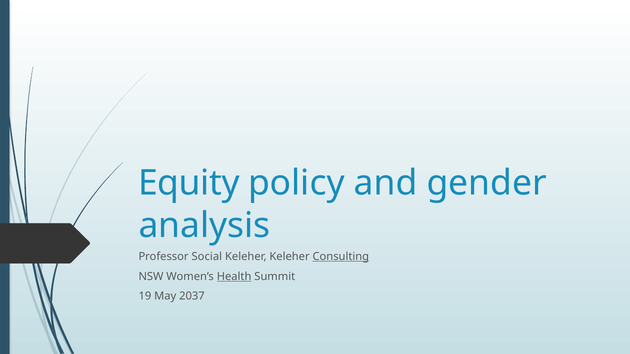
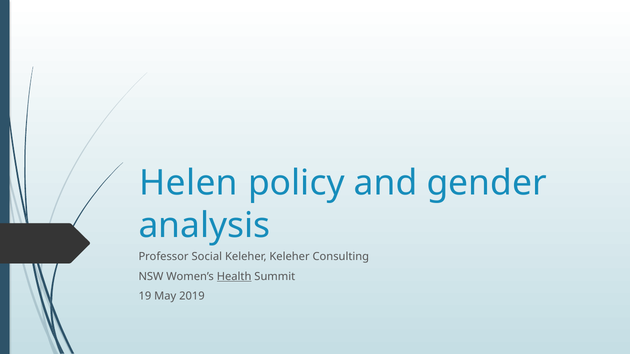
Equity: Equity -> Helen
Consulting underline: present -> none
2037: 2037 -> 2019
